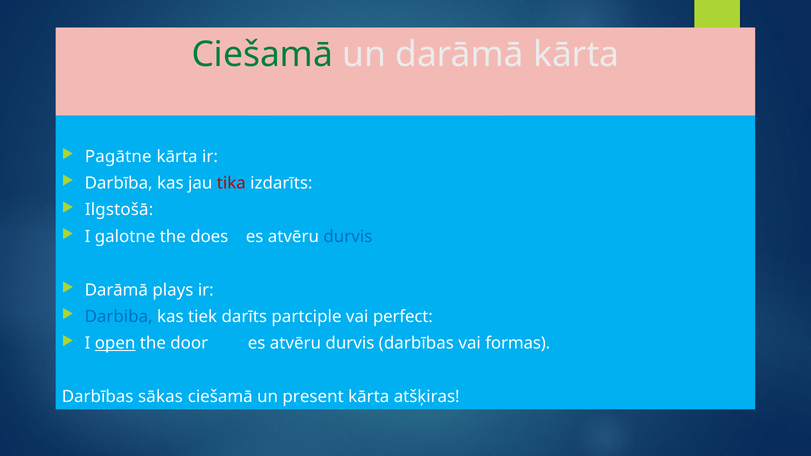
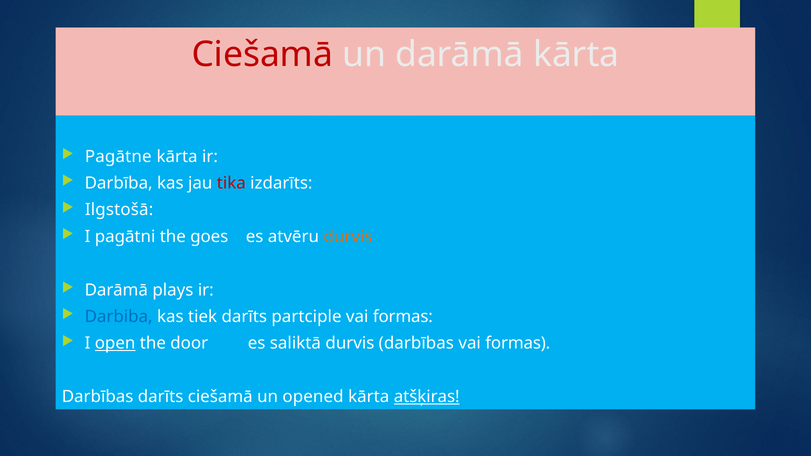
Ciešamā at (262, 54) colour: green -> red
galotne: galotne -> pagātni
does: does -> goes
durvis at (348, 237) colour: blue -> orange
perfect at (403, 317): perfect -> formas
door es atvēru: atvēru -> saliktā
Darbības sākas: sākas -> darīts
present: present -> opened
atšķiras underline: none -> present
